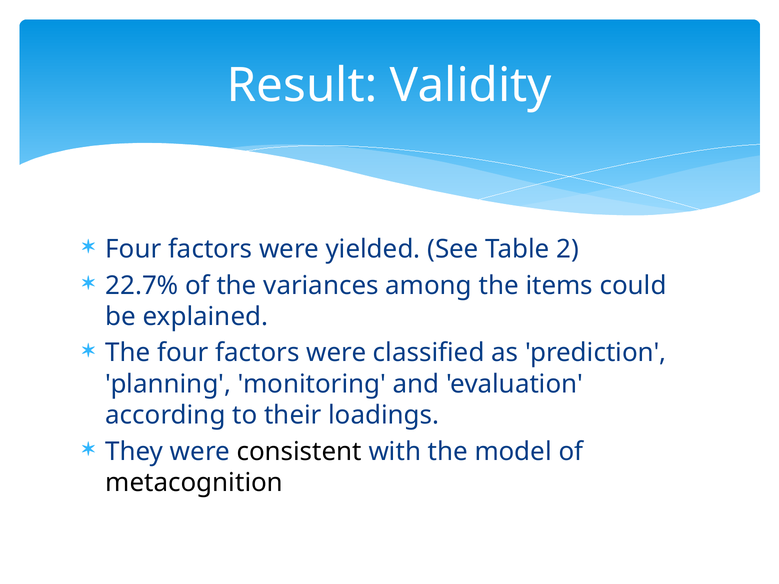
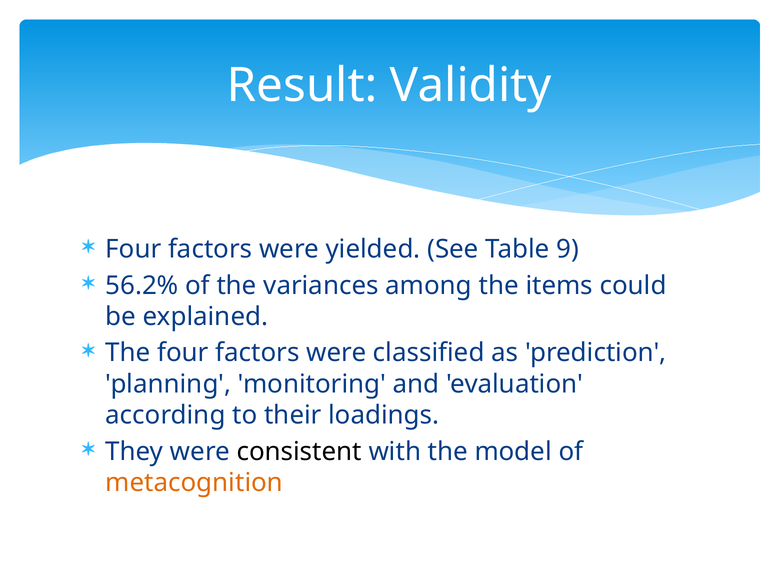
2: 2 -> 9
22.7%: 22.7% -> 56.2%
metacognition colour: black -> orange
